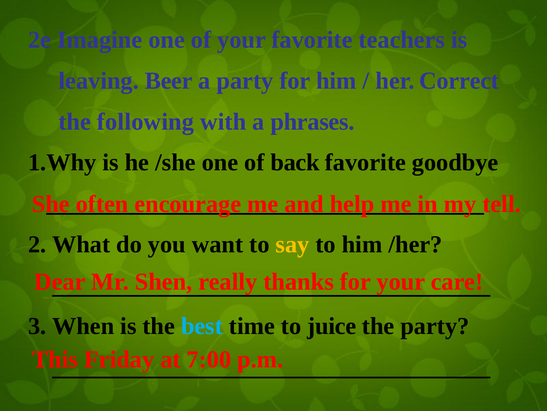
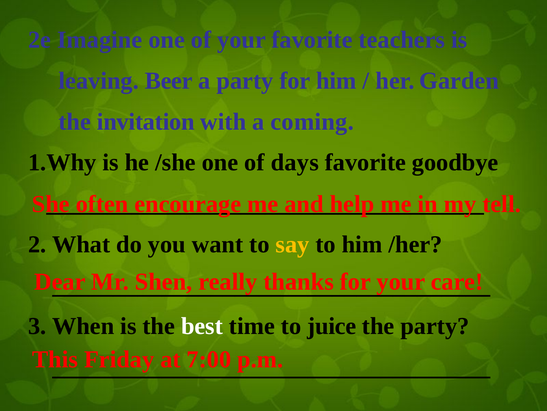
Correct: Correct -> Garden
following: following -> invitation
phrases: phrases -> coming
back: back -> days
best colour: light blue -> white
